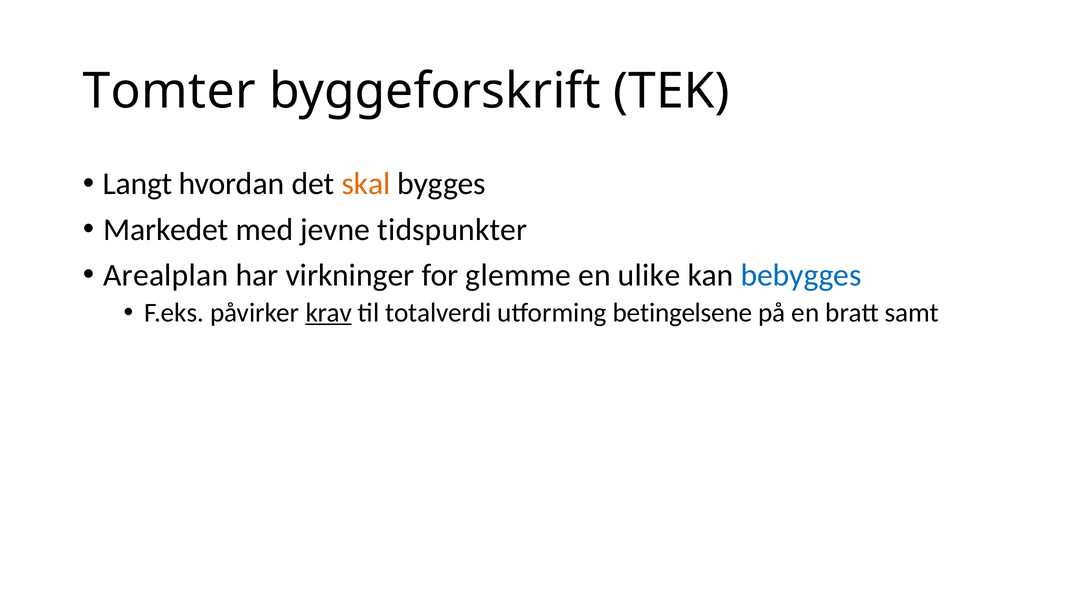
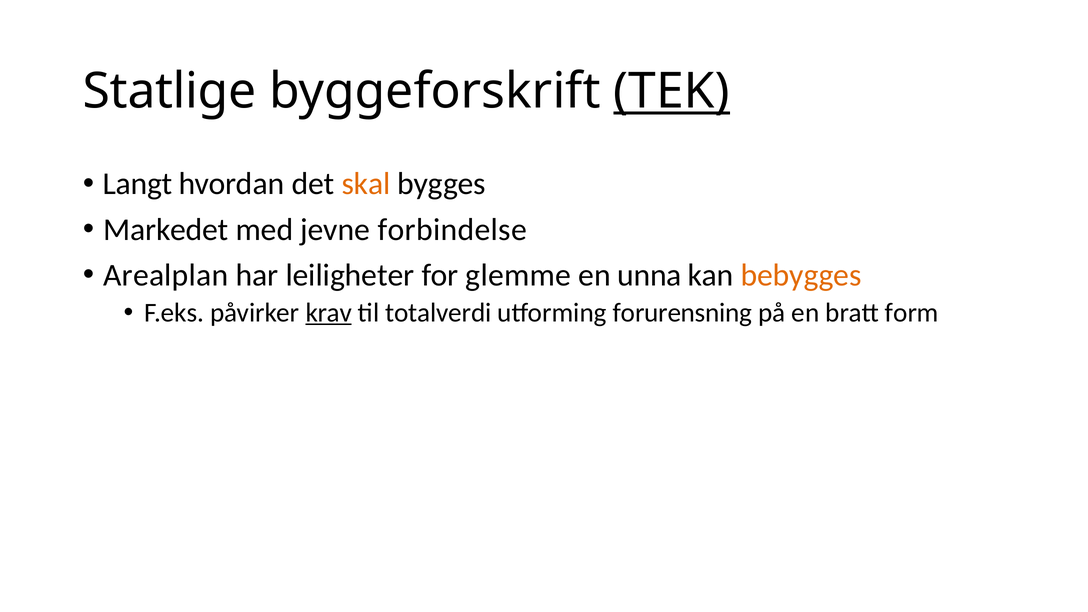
Tomter: Tomter -> Statlige
TEK underline: none -> present
tidspunkter: tidspunkter -> forbindelse
virkninger: virkninger -> leiligheter
ulike: ulike -> unna
bebygges colour: blue -> orange
betingelsene: betingelsene -> forurensning
samt: samt -> form
